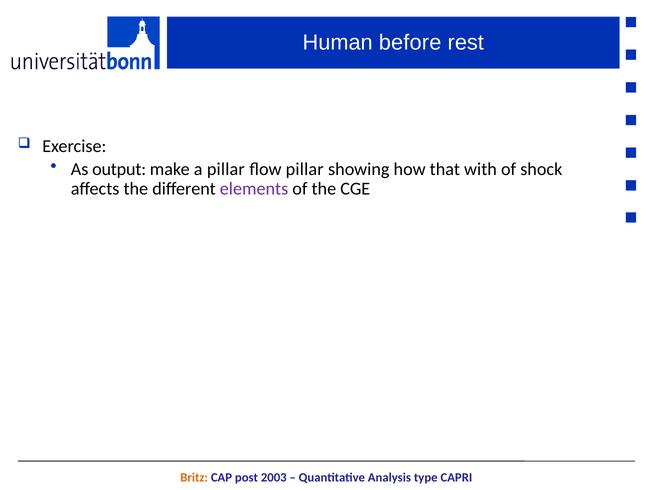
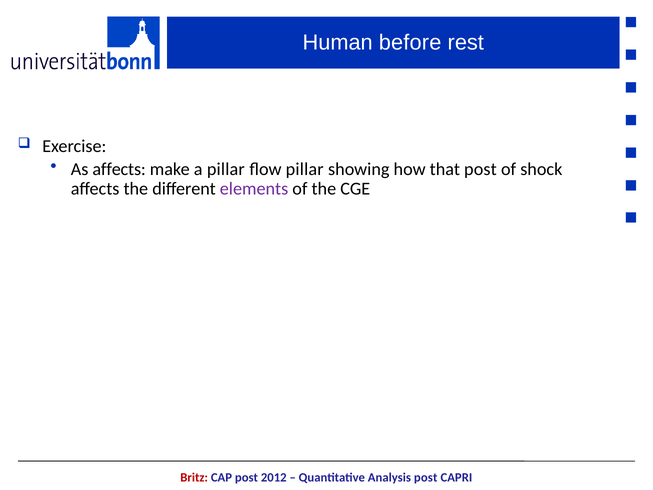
As output: output -> affects
that with: with -> post
Britz colour: orange -> red
2003: 2003 -> 2012
Analysis type: type -> post
